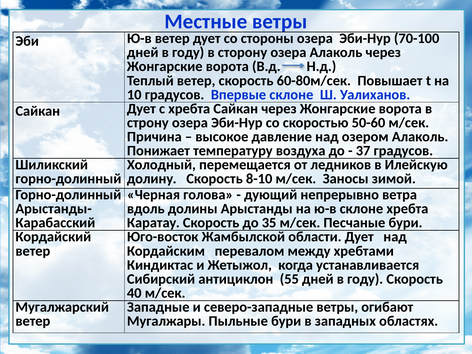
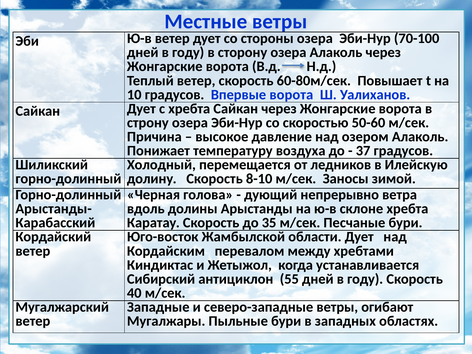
Впервые склоне: склоне -> ворота
